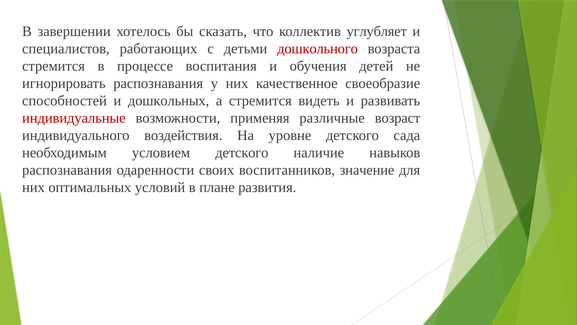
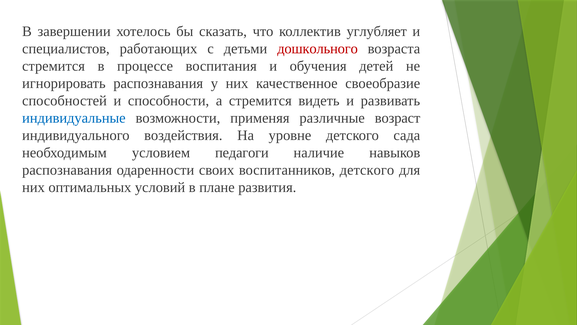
дошкольных: дошкольных -> способности
индивидуальные colour: red -> blue
условием детского: детского -> педагоги
воспитанников значение: значение -> детского
